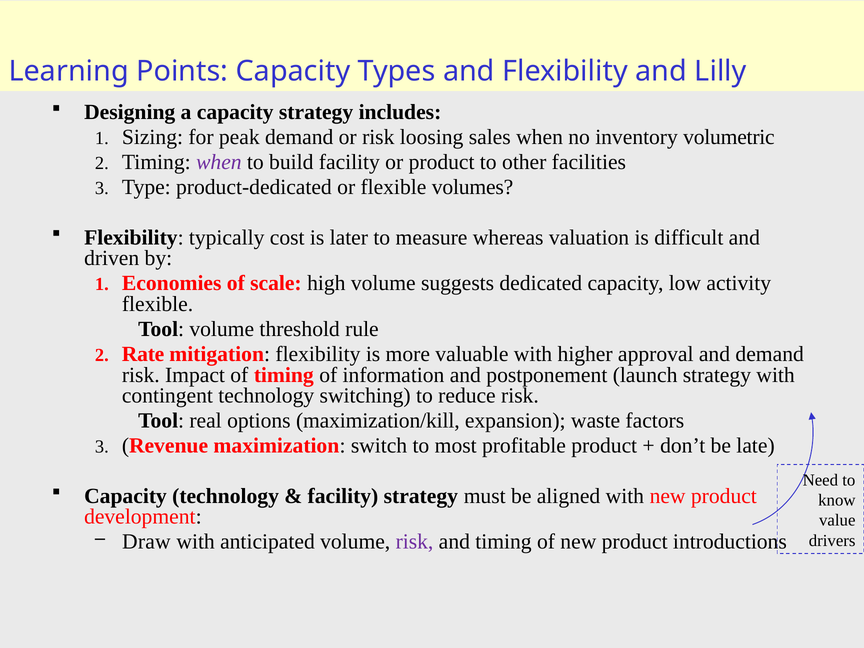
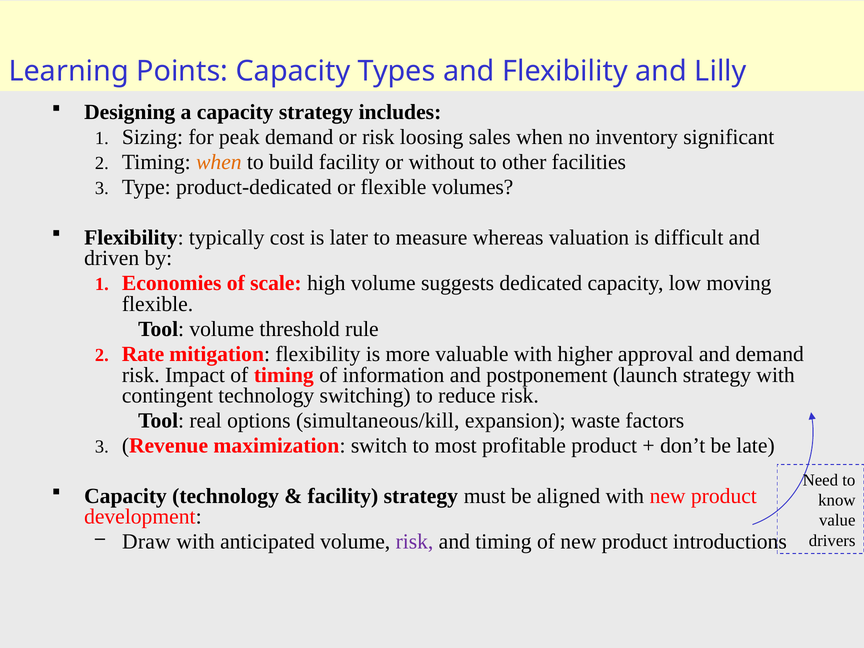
volumetric: volumetric -> significant
when at (219, 162) colour: purple -> orange
or product: product -> without
activity: activity -> moving
maximization/kill: maximization/kill -> simultaneous/kill
